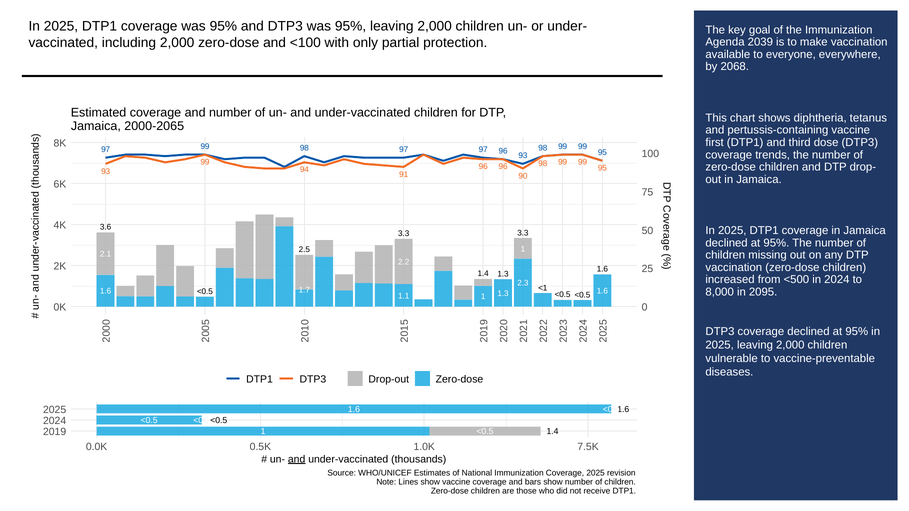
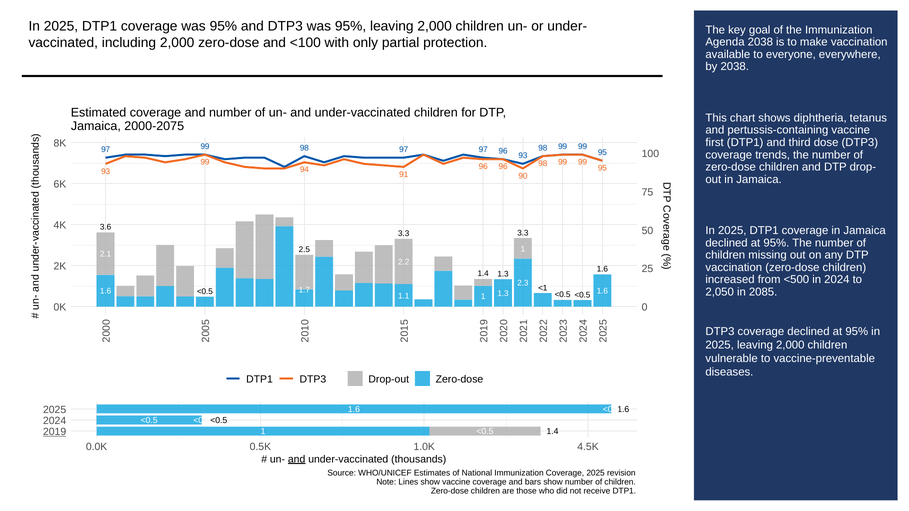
Agenda 2039: 2039 -> 2038
by 2068: 2068 -> 2038
2000-2065: 2000-2065 -> 2000-2075
8,000: 8,000 -> 2,050
2095: 2095 -> 2085
2019 underline: none -> present
7.5K: 7.5K -> 4.5K
